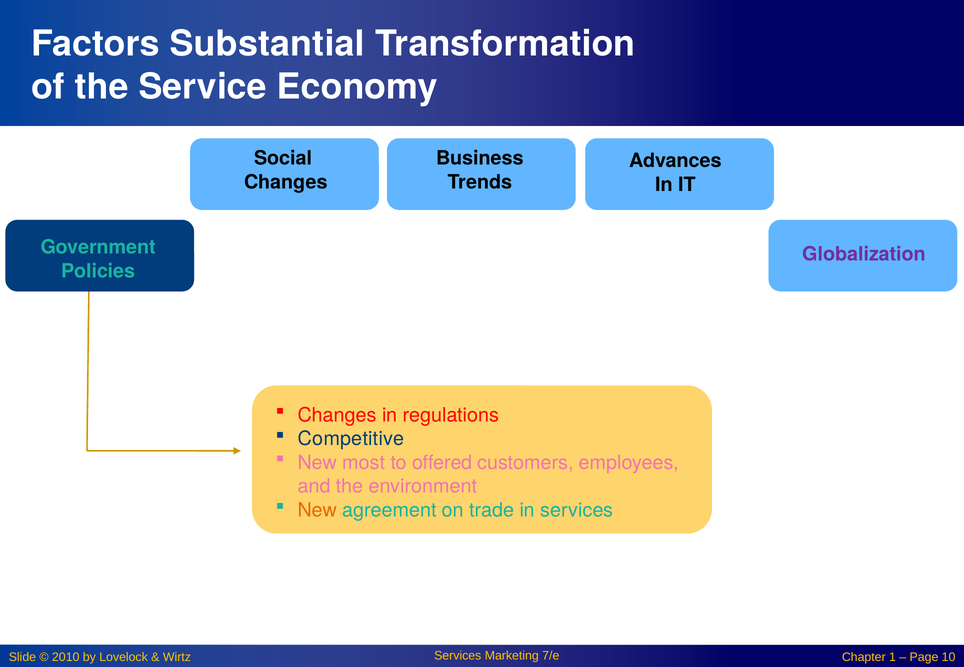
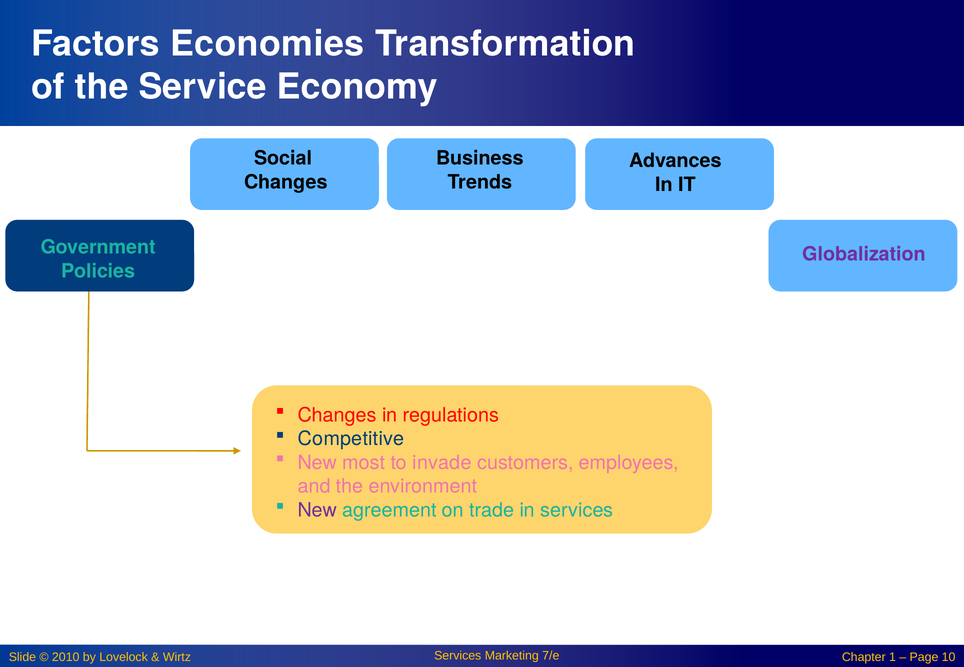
Substantial: Substantial -> Economies
offered: offered -> invade
New at (317, 510) colour: orange -> purple
